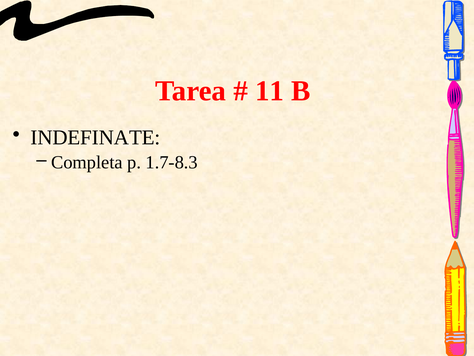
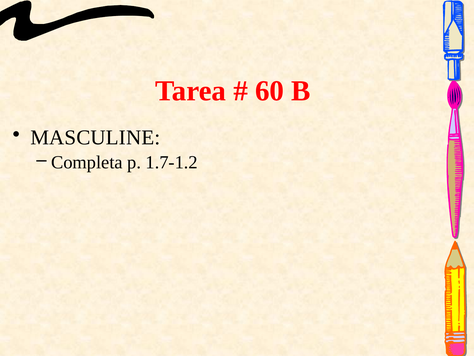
11: 11 -> 60
INDEFINATE: INDEFINATE -> MASCULINE
1.7-8.3: 1.7-8.3 -> 1.7-1.2
